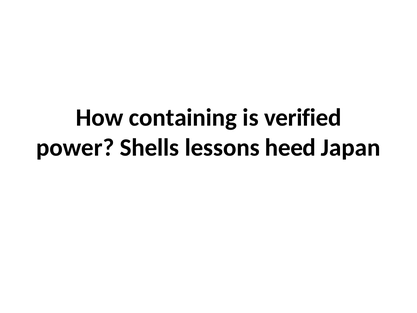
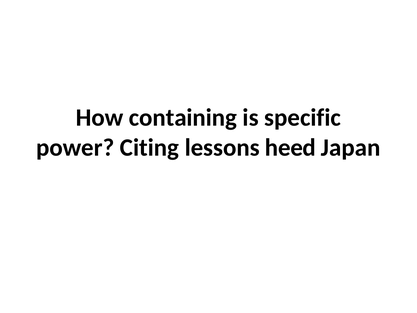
verified: verified -> specific
Shells: Shells -> Citing
